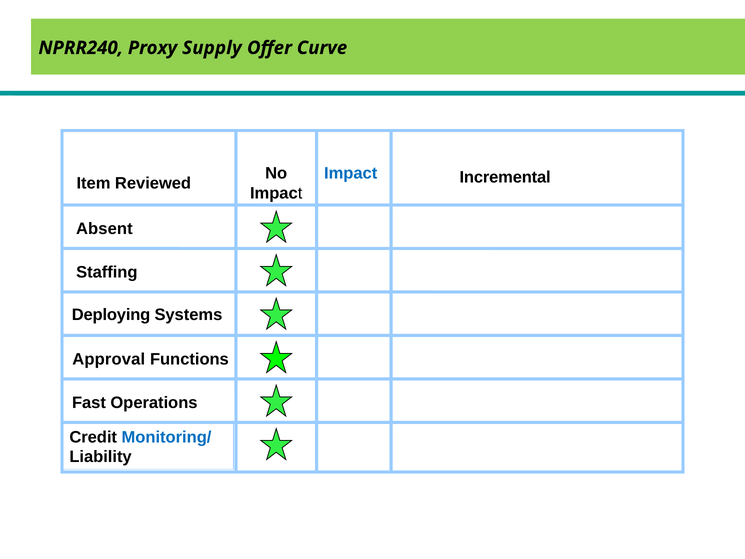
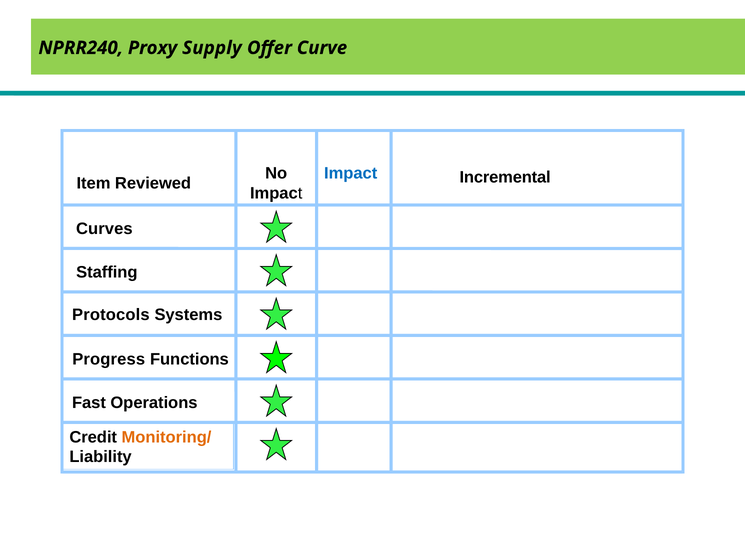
Absent: Absent -> Curves
Deploying: Deploying -> Protocols
Approval: Approval -> Progress
Monitoring/ colour: blue -> orange
